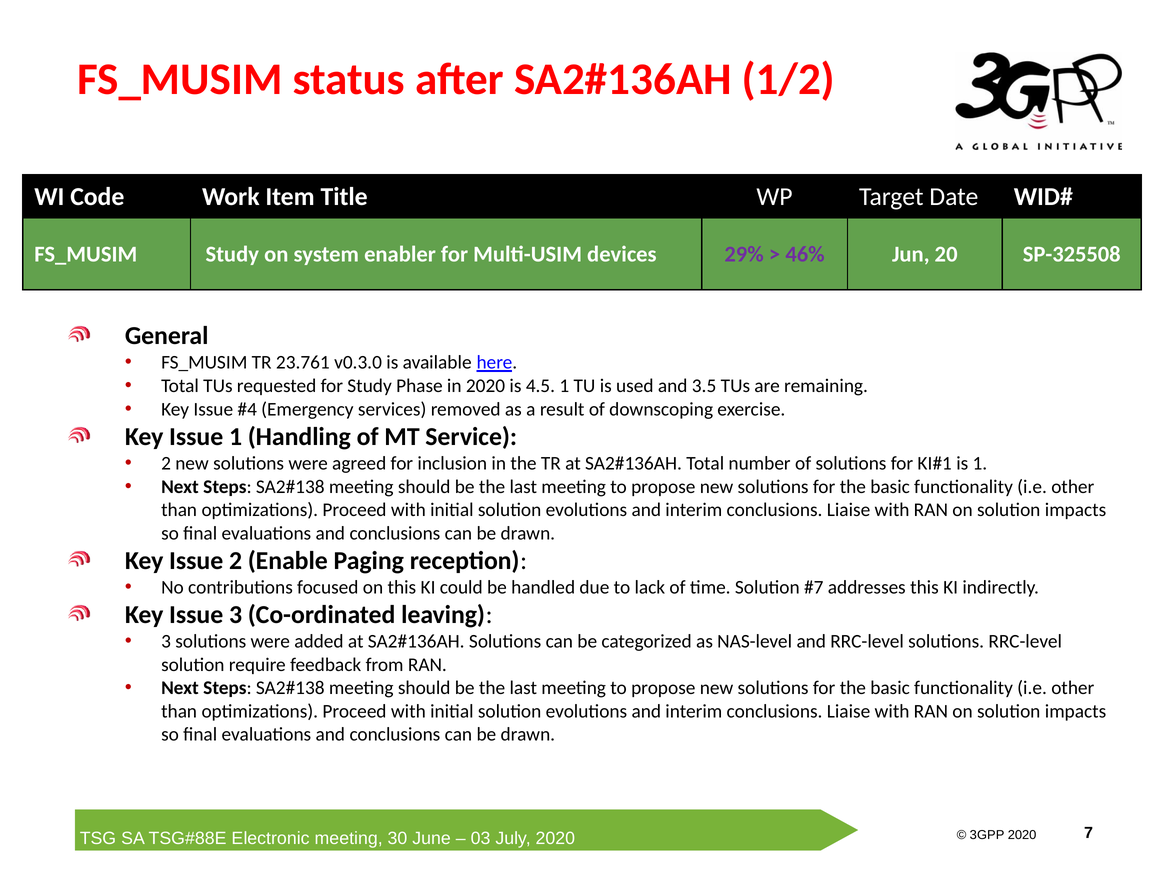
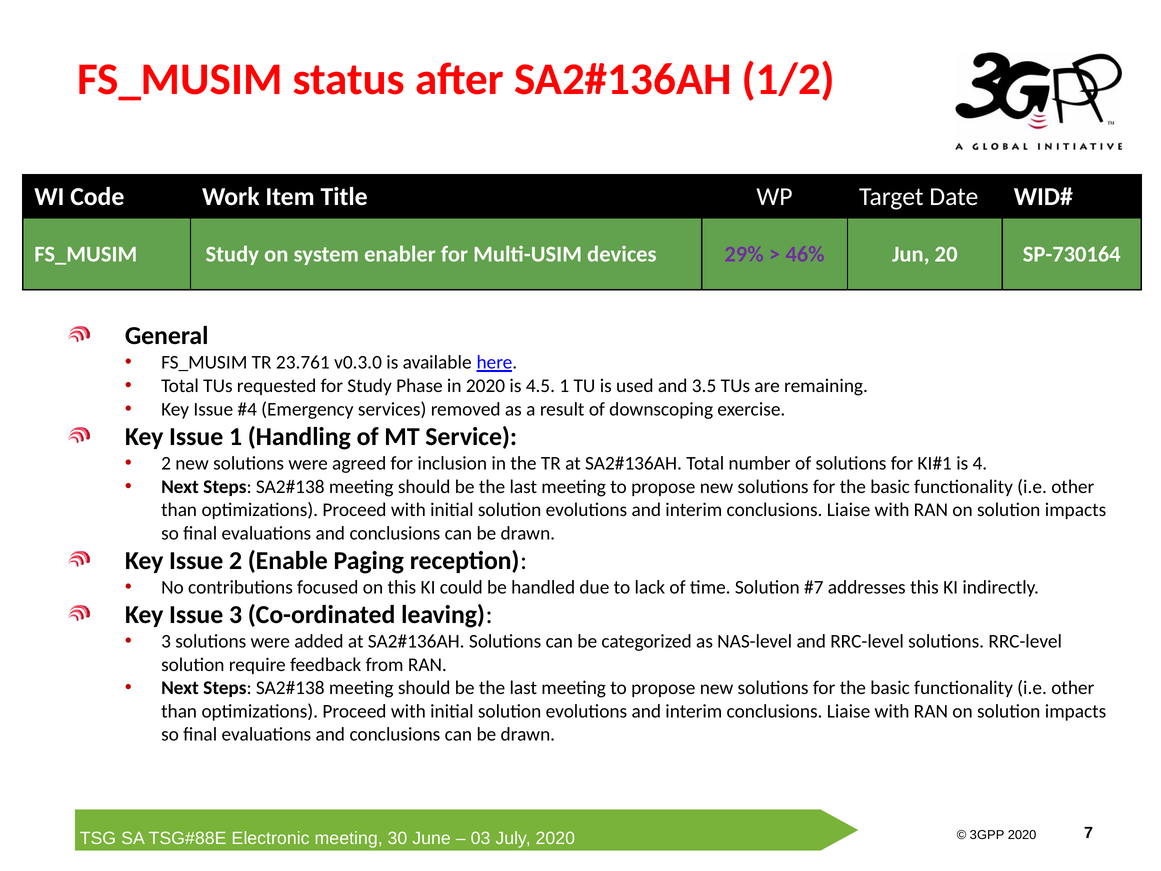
SP-325508: SP-325508 -> SP-730164
is 1: 1 -> 4
